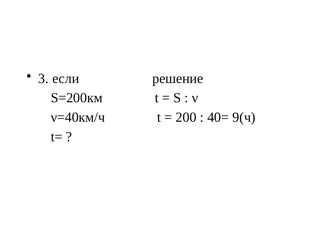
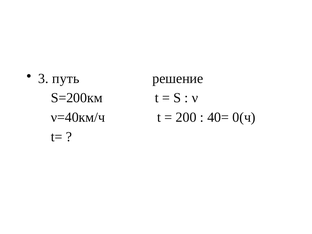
если: если -> путь
9(ч: 9(ч -> 0(ч
